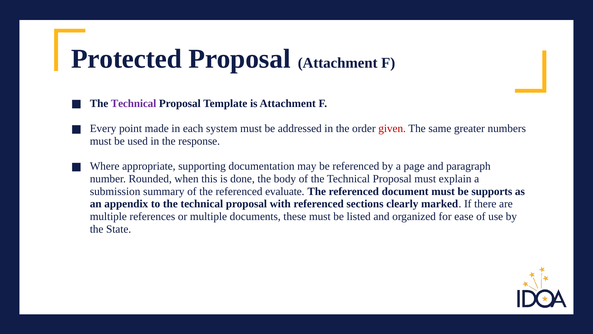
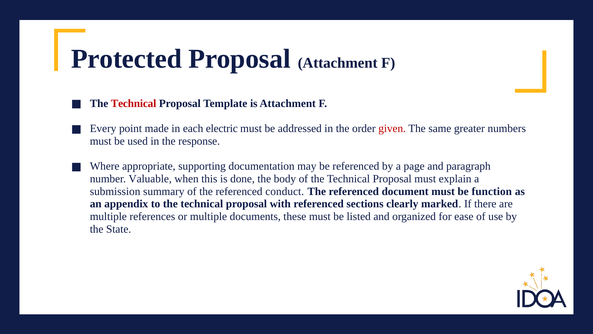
Technical at (134, 103) colour: purple -> red
system: system -> electric
Rounded: Rounded -> Valuable
evaluate: evaluate -> conduct
supports: supports -> function
